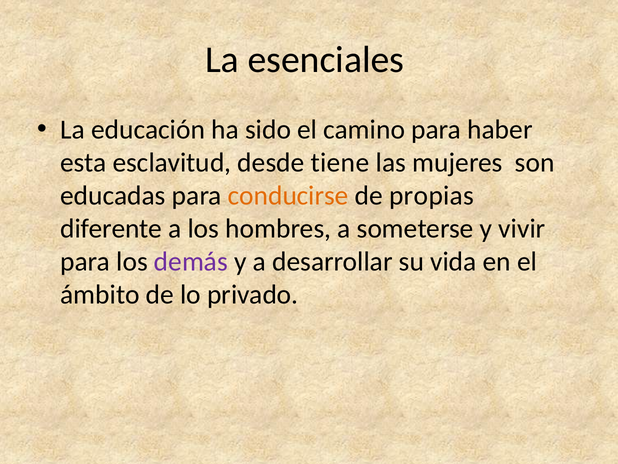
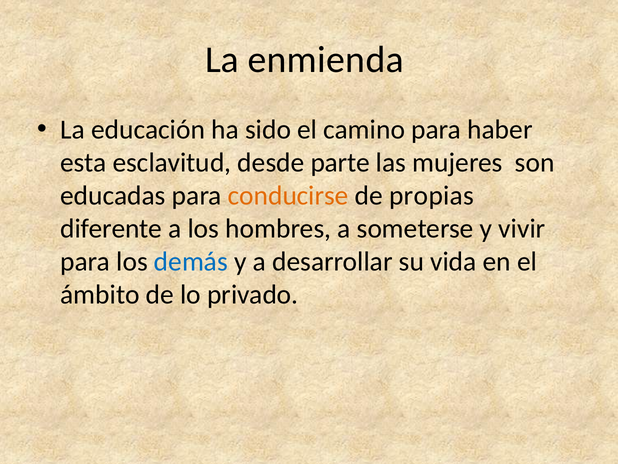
esenciales: esenciales -> enmienda
tiene: tiene -> parte
demás colour: purple -> blue
